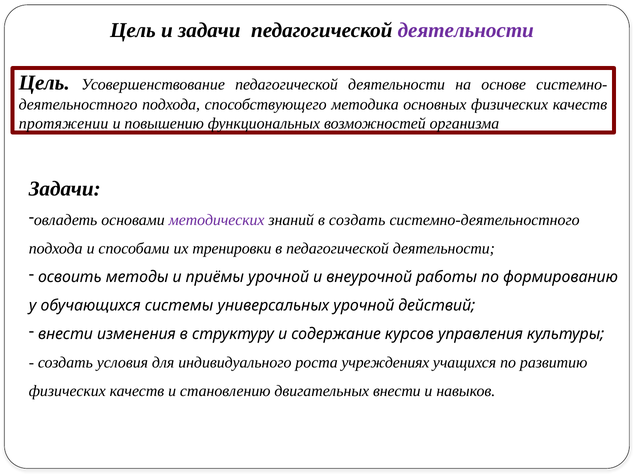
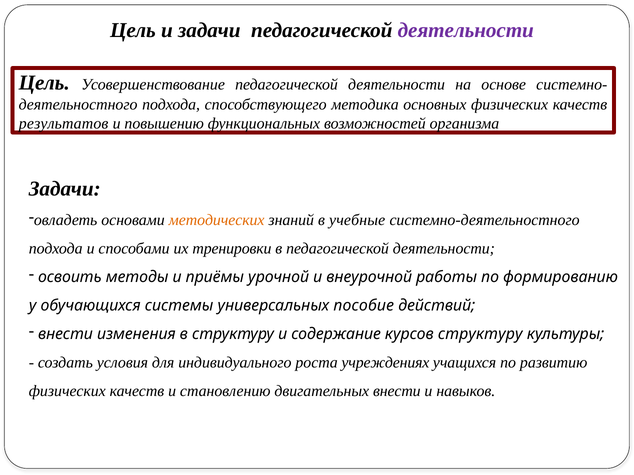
протяжении: протяжении -> результатов
методических colour: purple -> orange
в создать: создать -> учебные
универсальных урочной: урочной -> пособие
курсов управления: управления -> структуру
